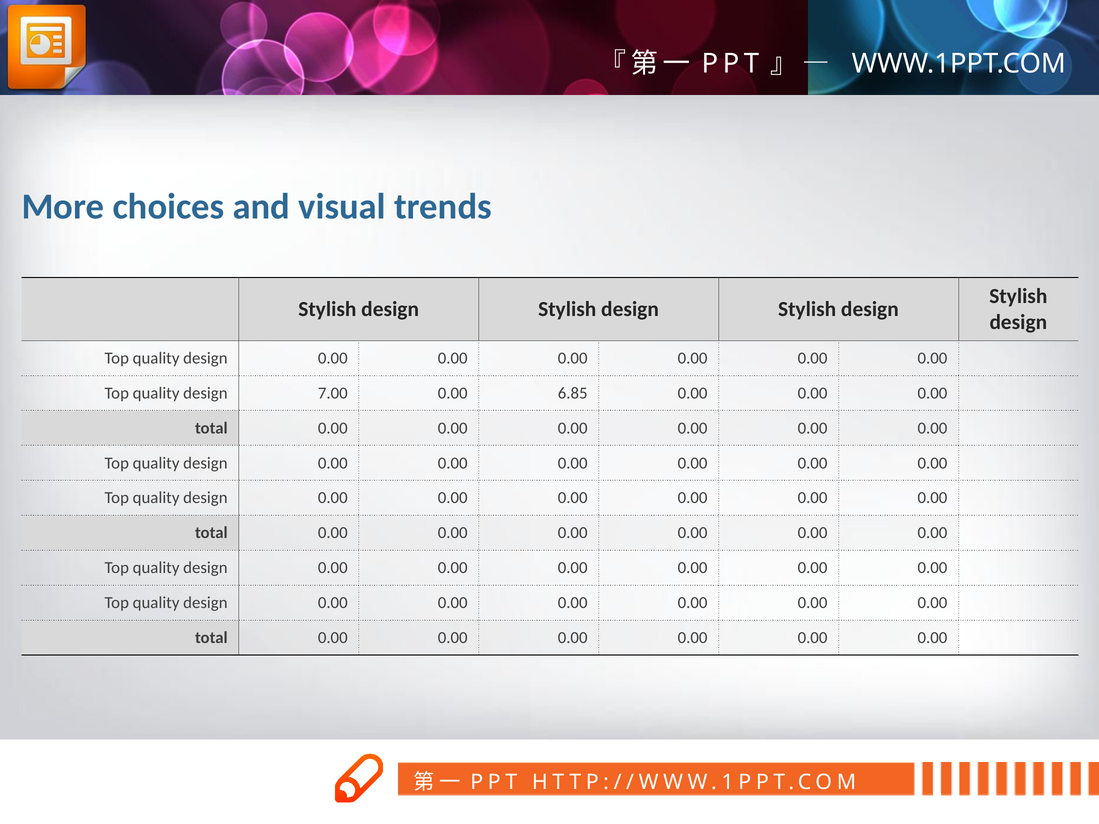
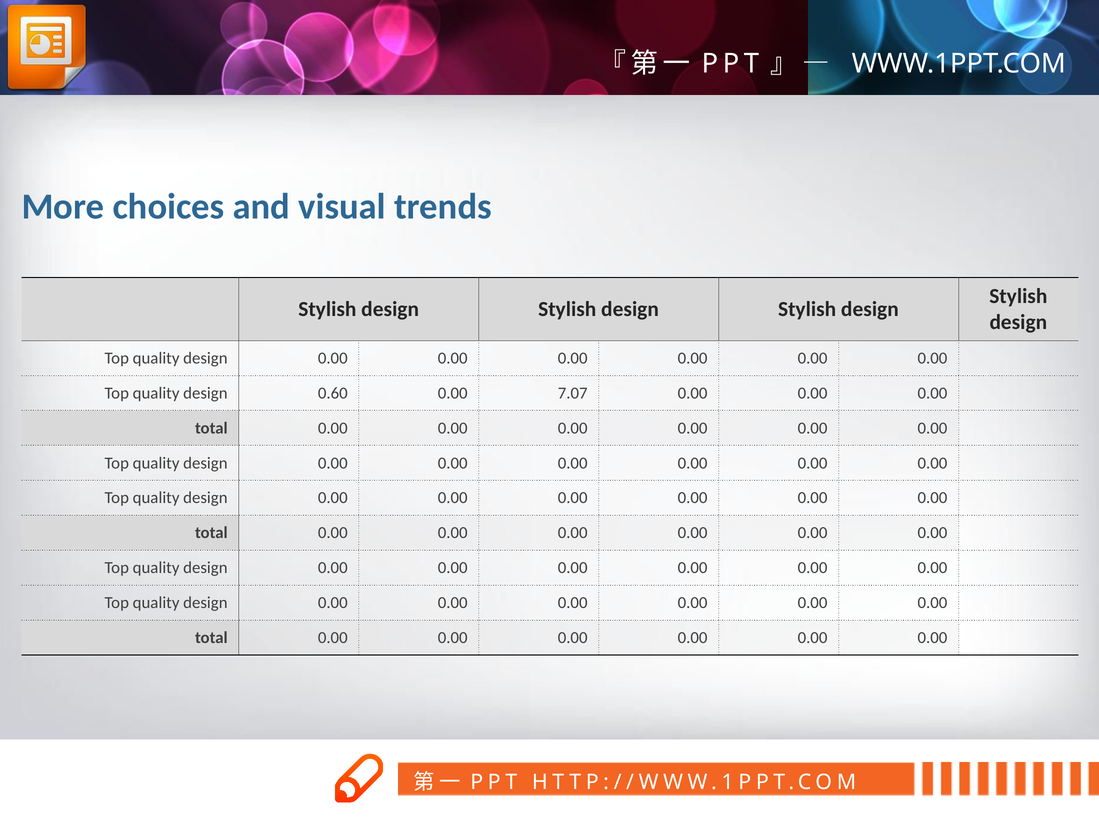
7.00: 7.00 -> 0.60
6.85: 6.85 -> 7.07
